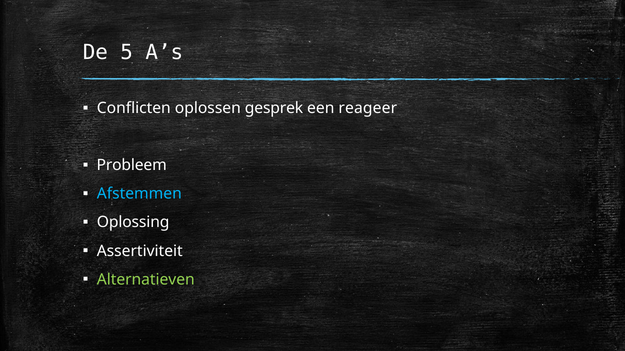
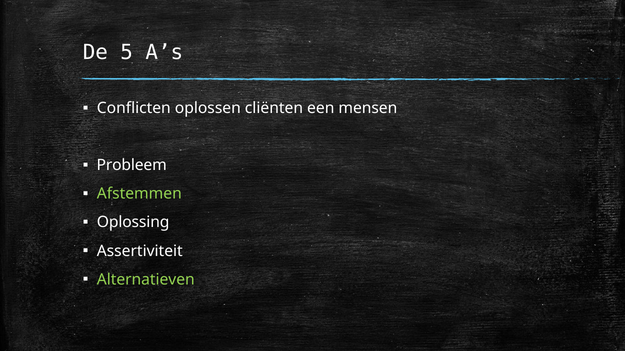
gesprek: gesprek -> cliënten
reageer: reageer -> mensen
Afstemmen colour: light blue -> light green
